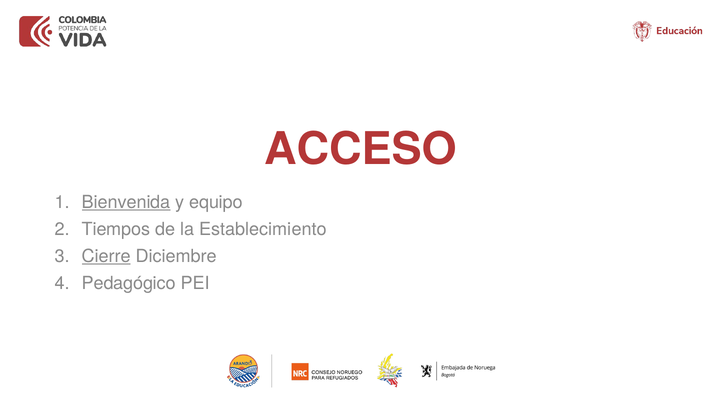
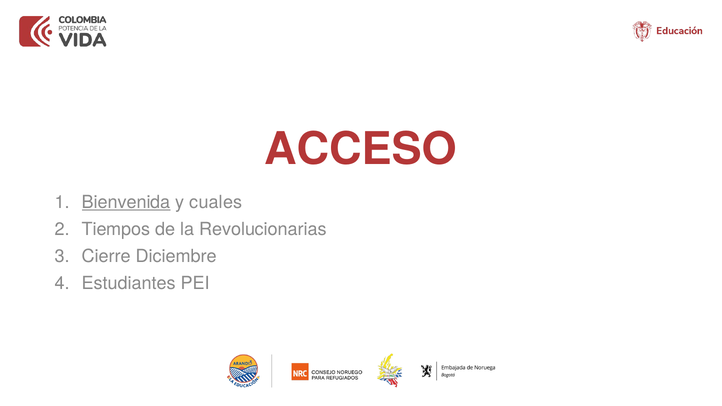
equipo: equipo -> cuales
Establecimiento: Establecimiento -> Revolucionarias
Cierre underline: present -> none
Pedagógico: Pedagógico -> Estudiantes
